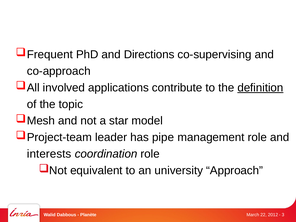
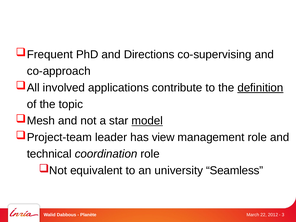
model underline: none -> present
pipe: pipe -> view
interests: interests -> technical
Approach: Approach -> Seamless
